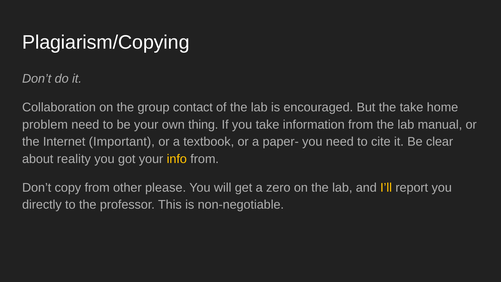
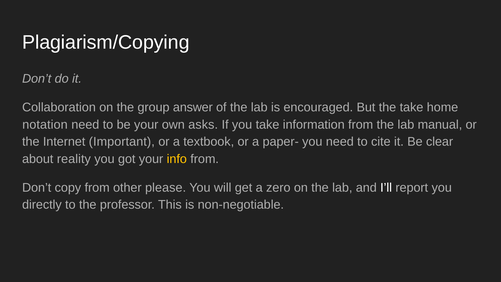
contact: contact -> answer
problem: problem -> notation
thing: thing -> asks
I’ll colour: yellow -> white
